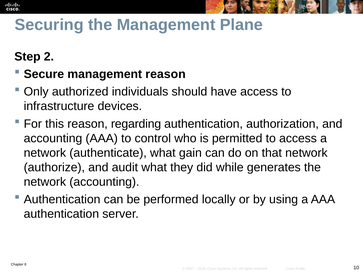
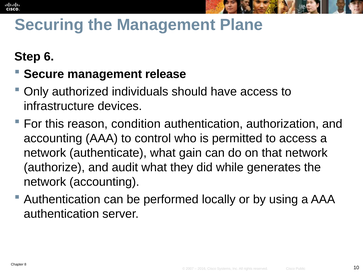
2: 2 -> 6
management reason: reason -> release
regarding: regarding -> condition
